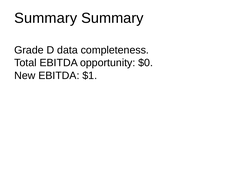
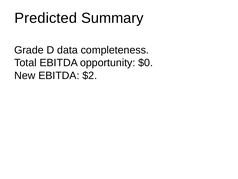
Summary at (46, 18): Summary -> Predicted
$1: $1 -> $2
